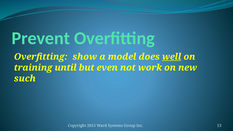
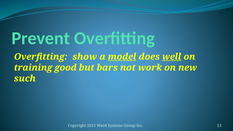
model underline: none -> present
until: until -> good
even: even -> bars
